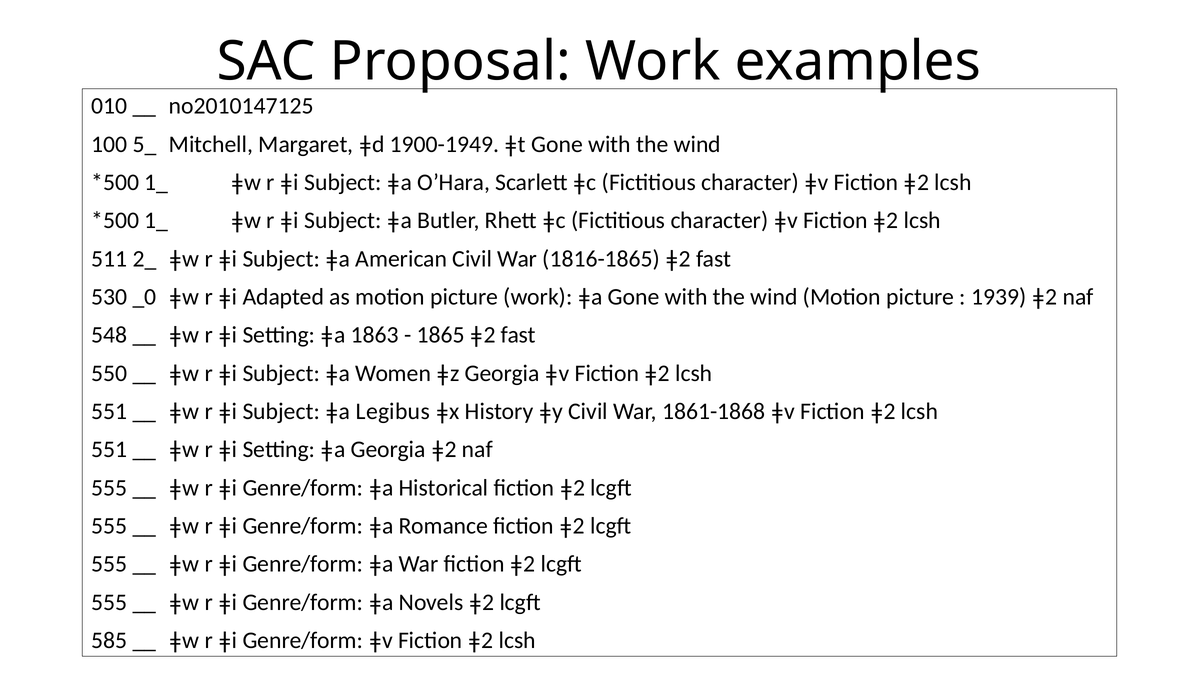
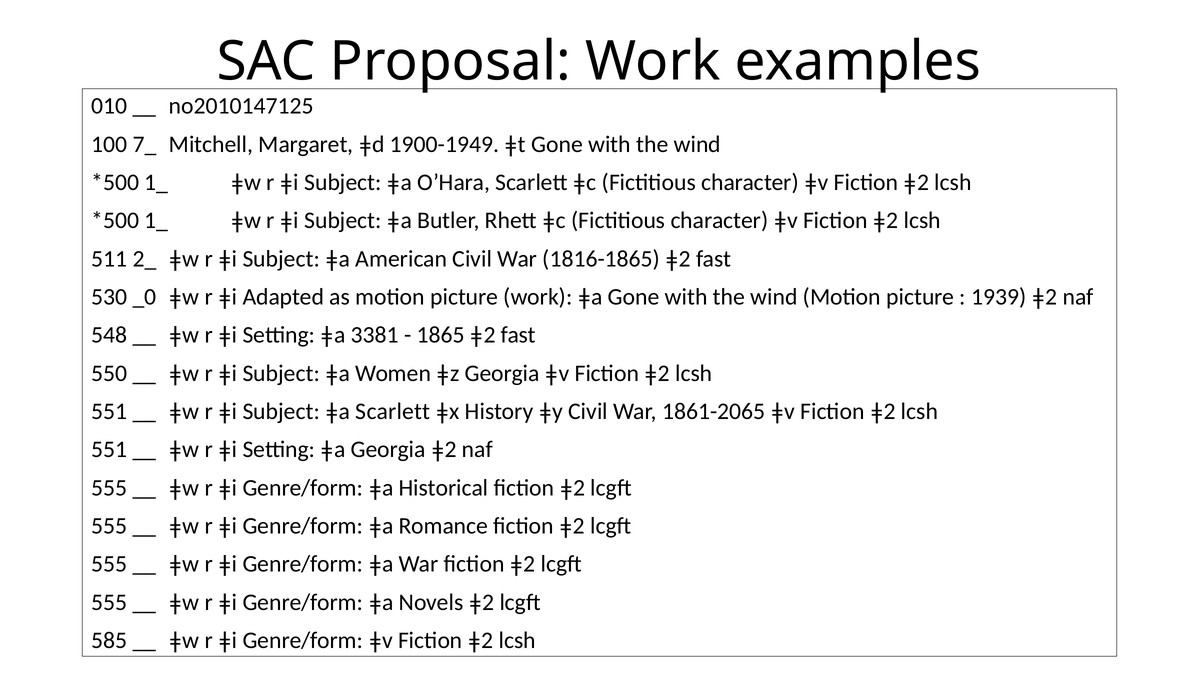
5_: 5_ -> 7_
1863: 1863 -> 3381
ǂa Legibus: Legibus -> Scarlett
1861-1868: 1861-1868 -> 1861-2065
